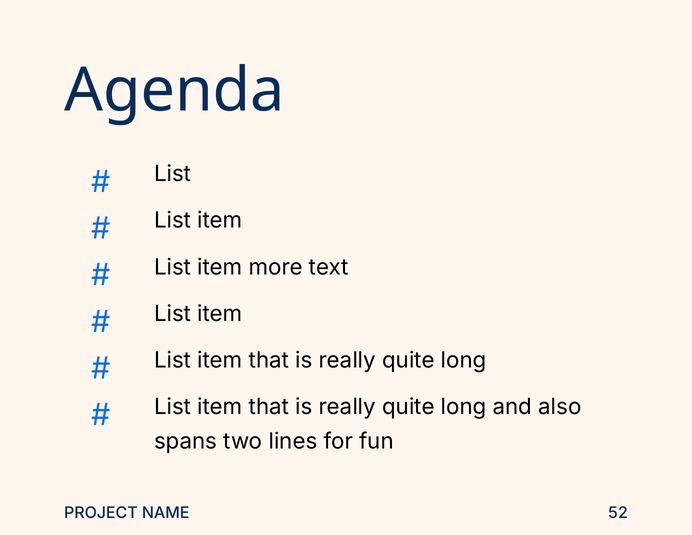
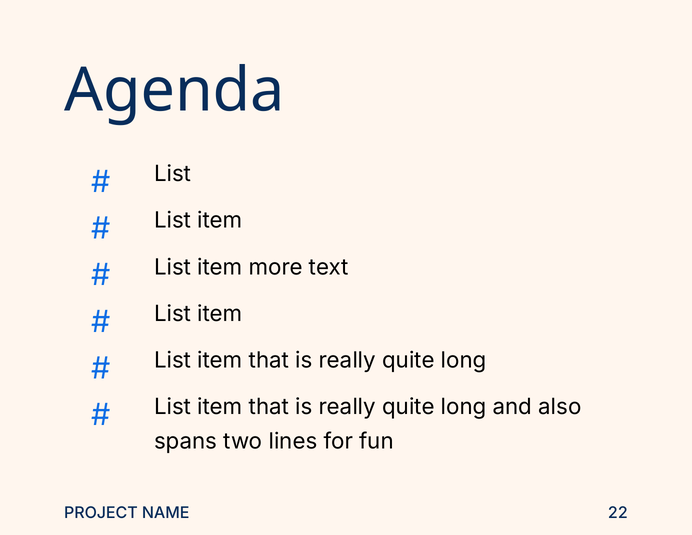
52: 52 -> 22
